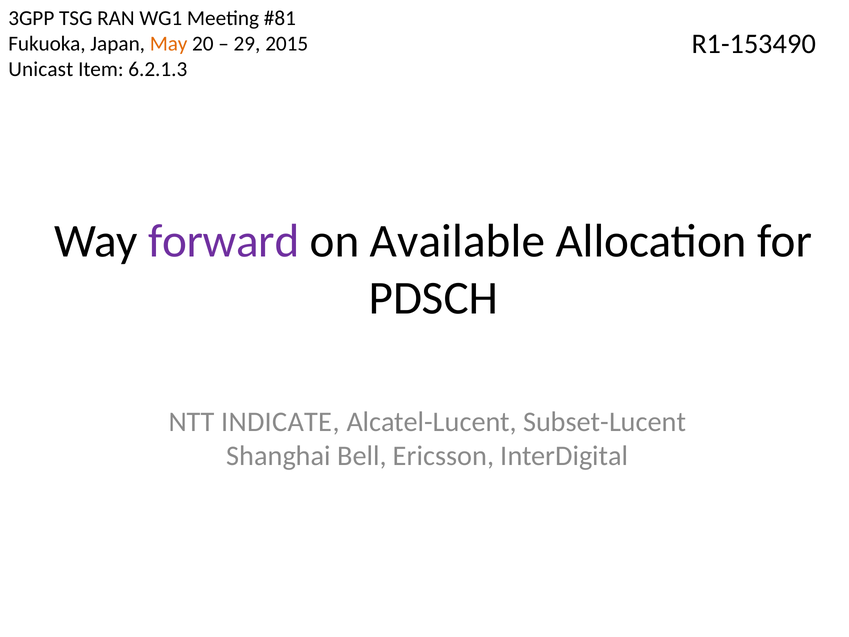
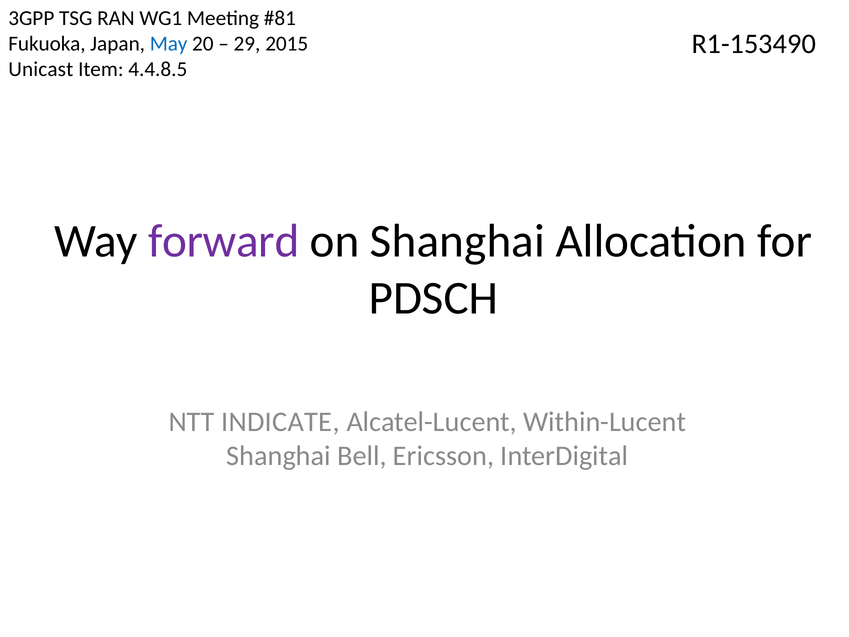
May colour: orange -> blue
6.2.1.3: 6.2.1.3 -> 4.4.8.5
on Available: Available -> Shanghai
Subset-Lucent: Subset-Lucent -> Within-Lucent
